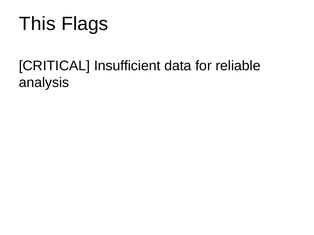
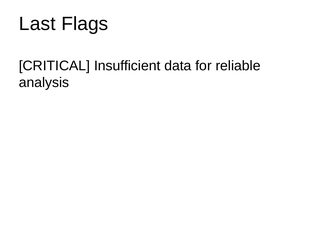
This: This -> Last
